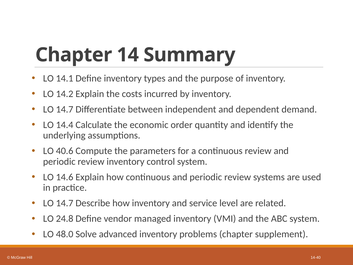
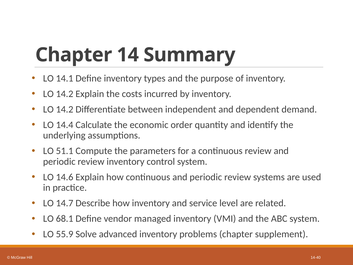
14.7 at (65, 109): 14.7 -> 14.2
40.6: 40.6 -> 51.1
24.8: 24.8 -> 68.1
48.0: 48.0 -> 55.9
